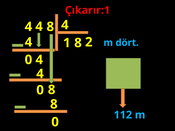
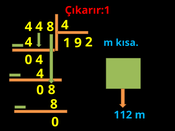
1 8: 8 -> 9
dört: dört -> kısa
